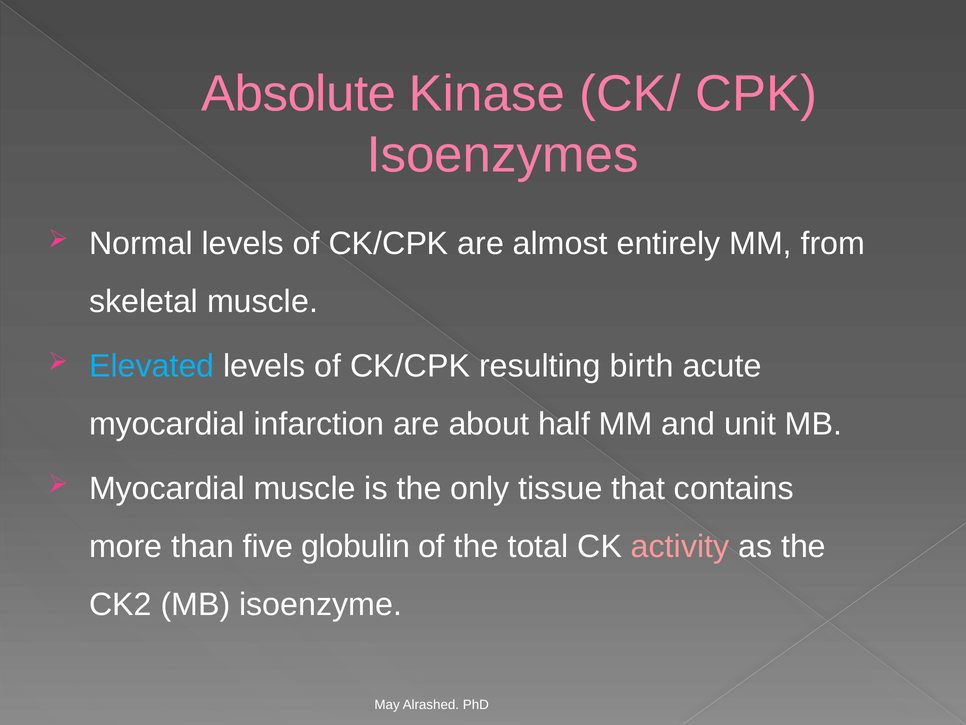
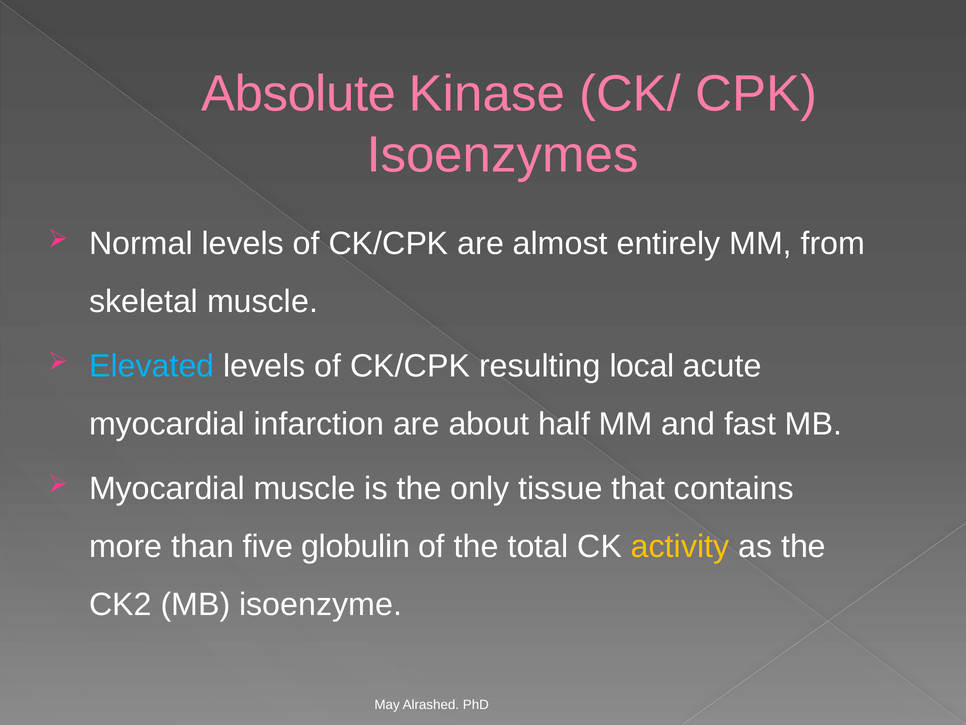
birth: birth -> local
unit: unit -> fast
activity colour: pink -> yellow
